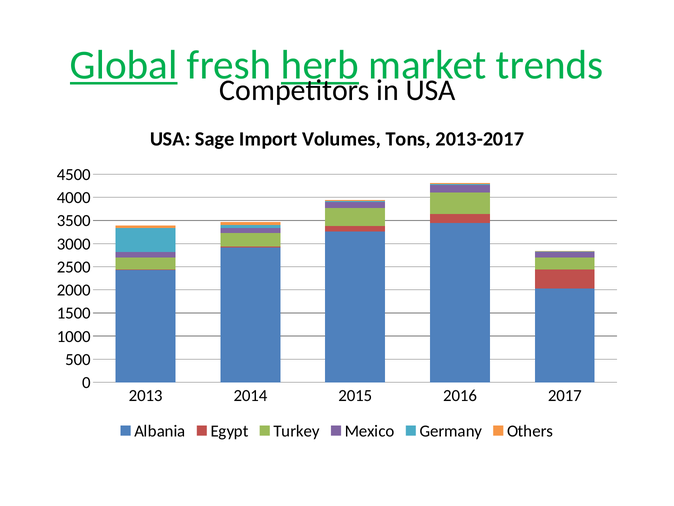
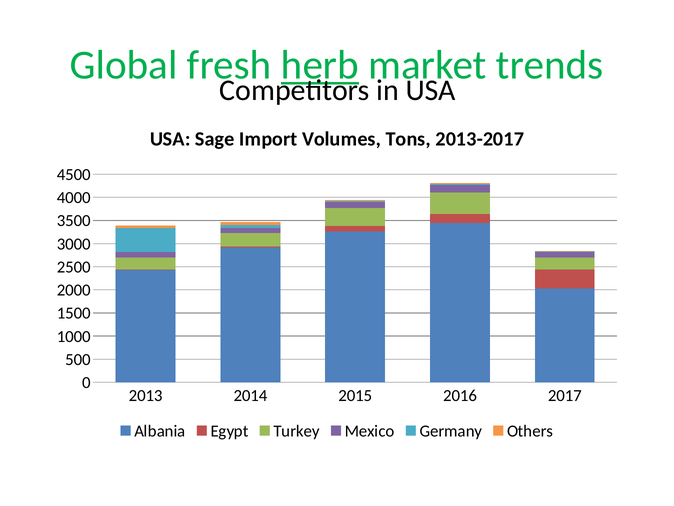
Global underline: present -> none
